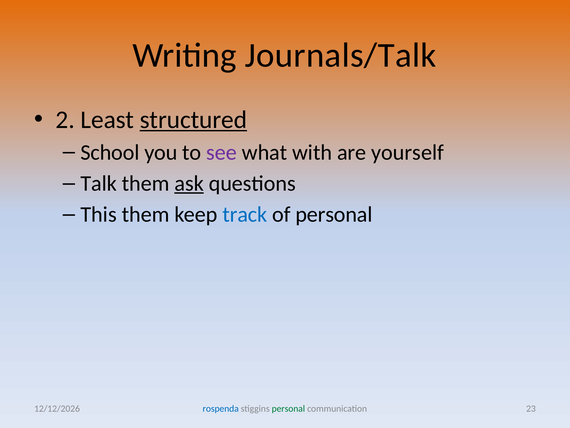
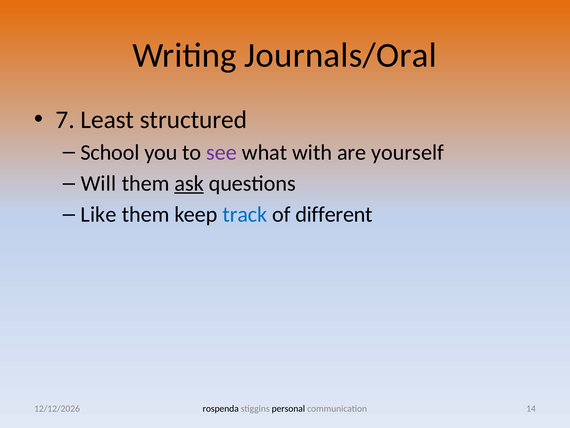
Journals/Talk: Journals/Talk -> Journals/Oral
2: 2 -> 7
structured underline: present -> none
Talk: Talk -> Will
This: This -> Like
of personal: personal -> different
rospenda colour: blue -> black
personal at (288, 408) colour: green -> black
23: 23 -> 14
